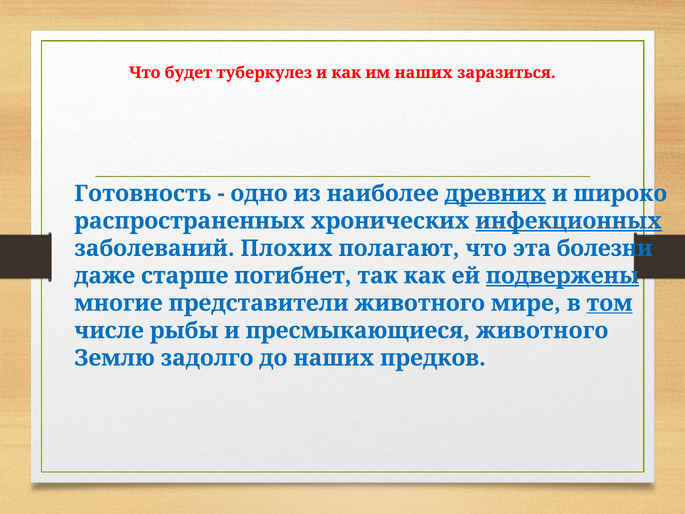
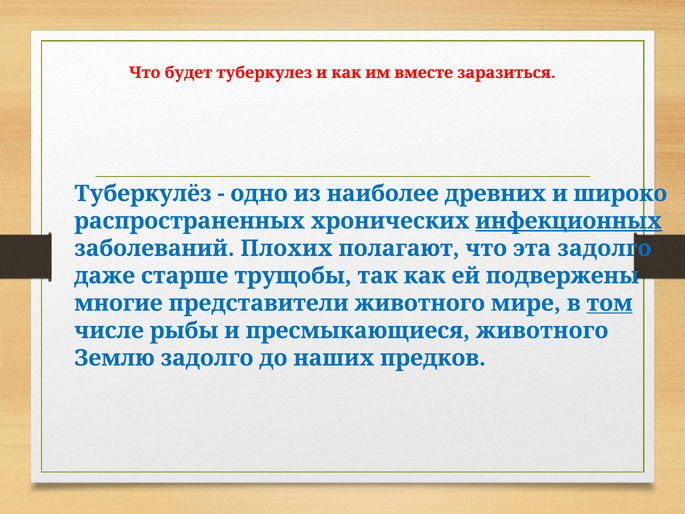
им наших: наших -> вместе
Готовность: Готовность -> Туберкулёз
древних underline: present -> none
эта болезни: болезни -> задолго
погибнет: погибнет -> трущобы
подвержены underline: present -> none
